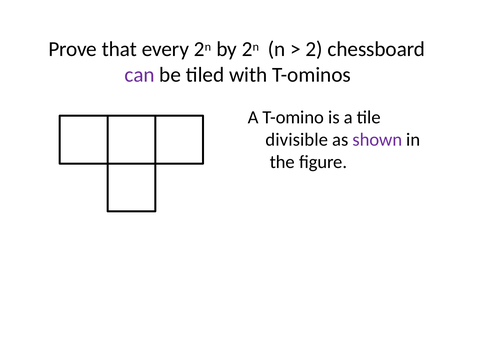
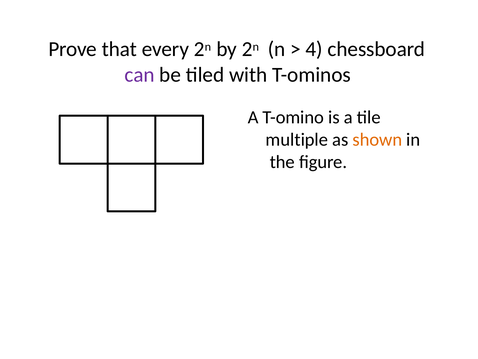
2 at (314, 49): 2 -> 4
divisible: divisible -> multiple
shown colour: purple -> orange
